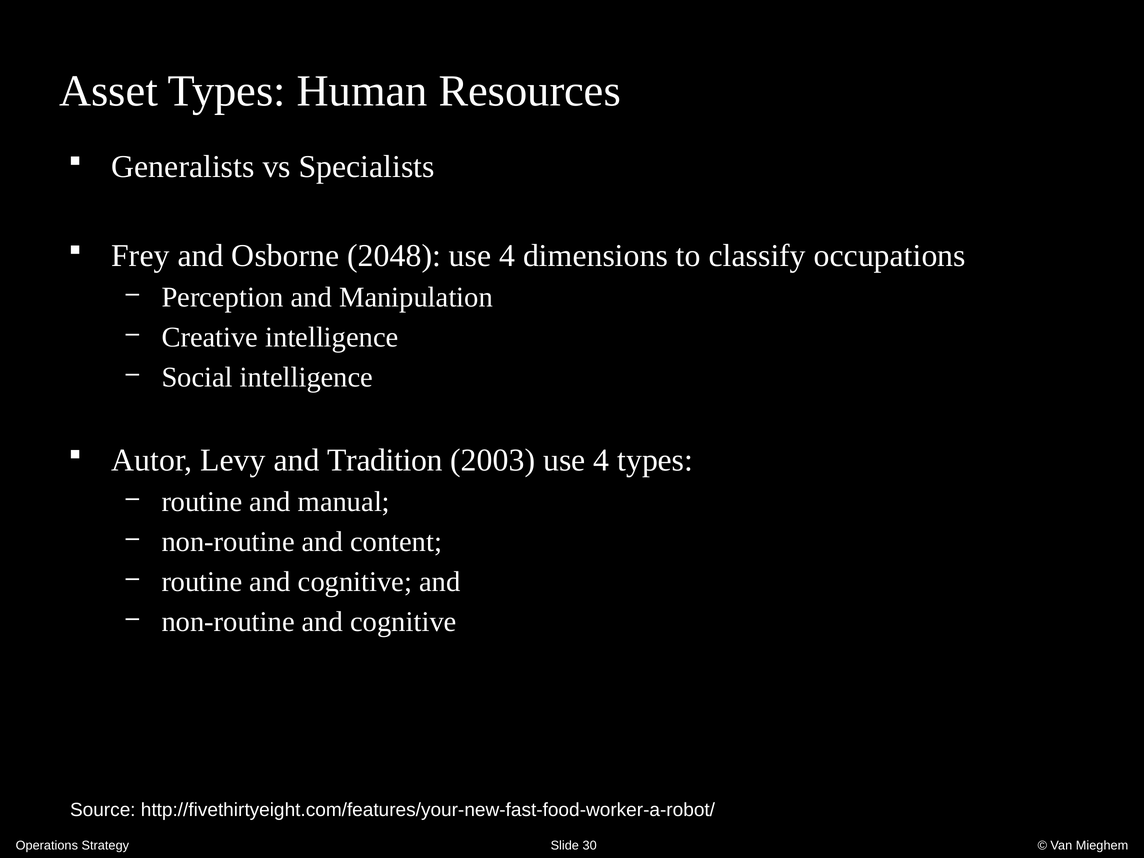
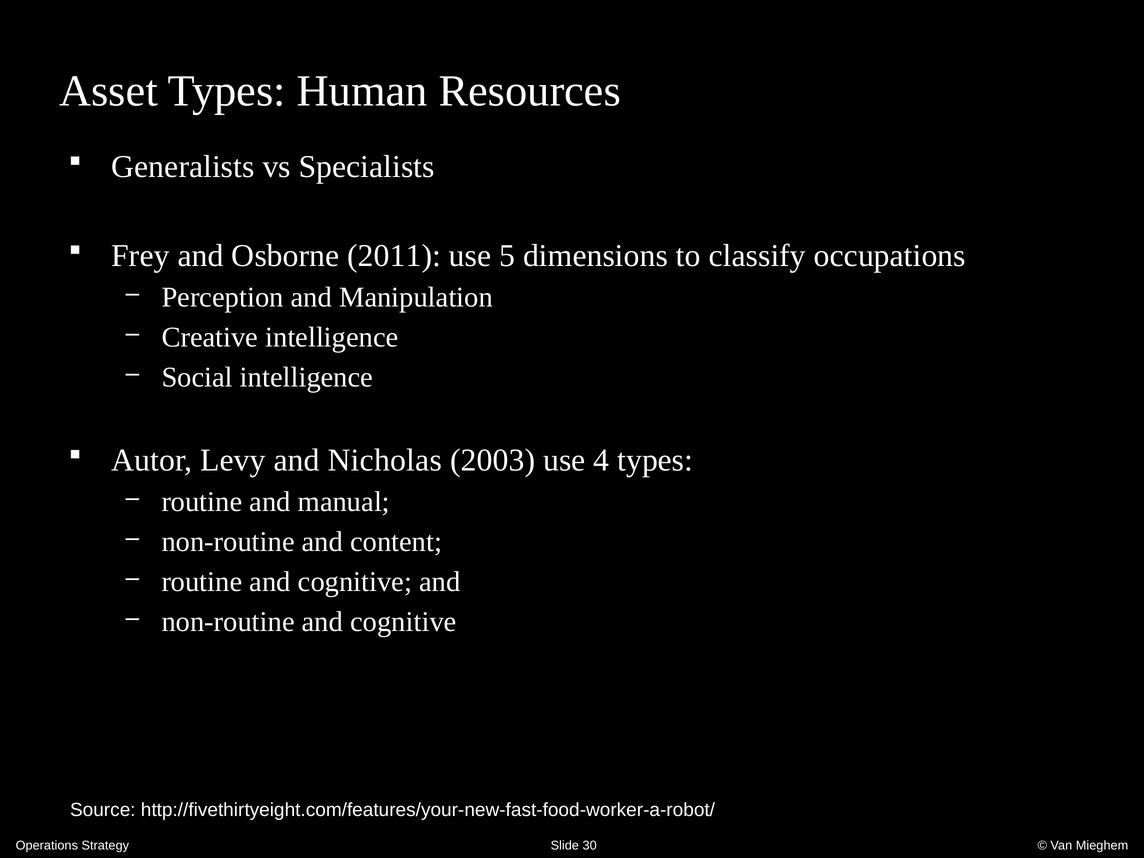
2048: 2048 -> 2011
4 at (507, 256): 4 -> 5
Tradition: Tradition -> Nicholas
